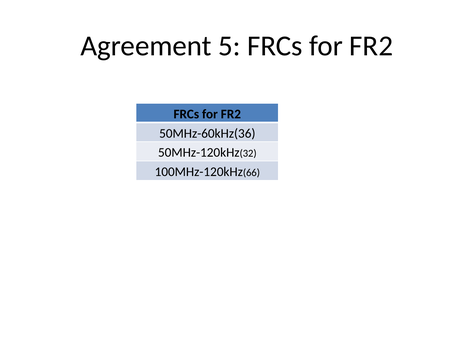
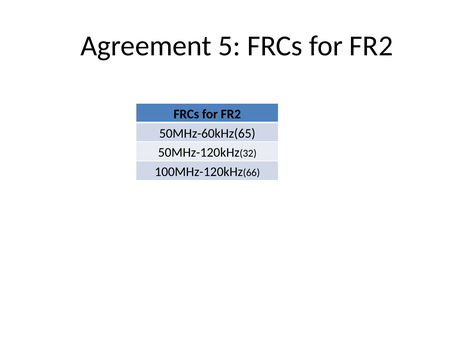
50MHz-60kHz(36: 50MHz-60kHz(36 -> 50MHz-60kHz(65
